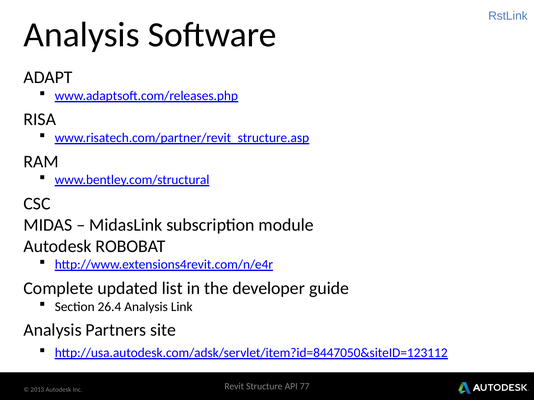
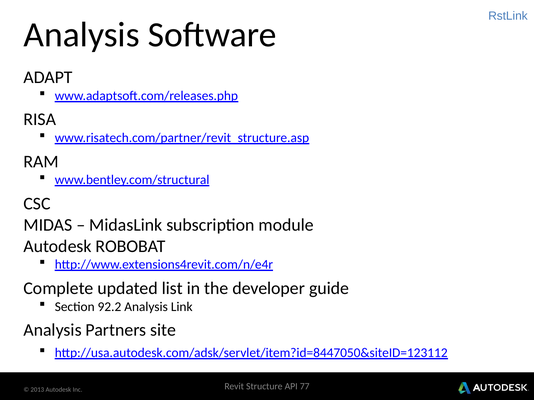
26.4: 26.4 -> 92.2
